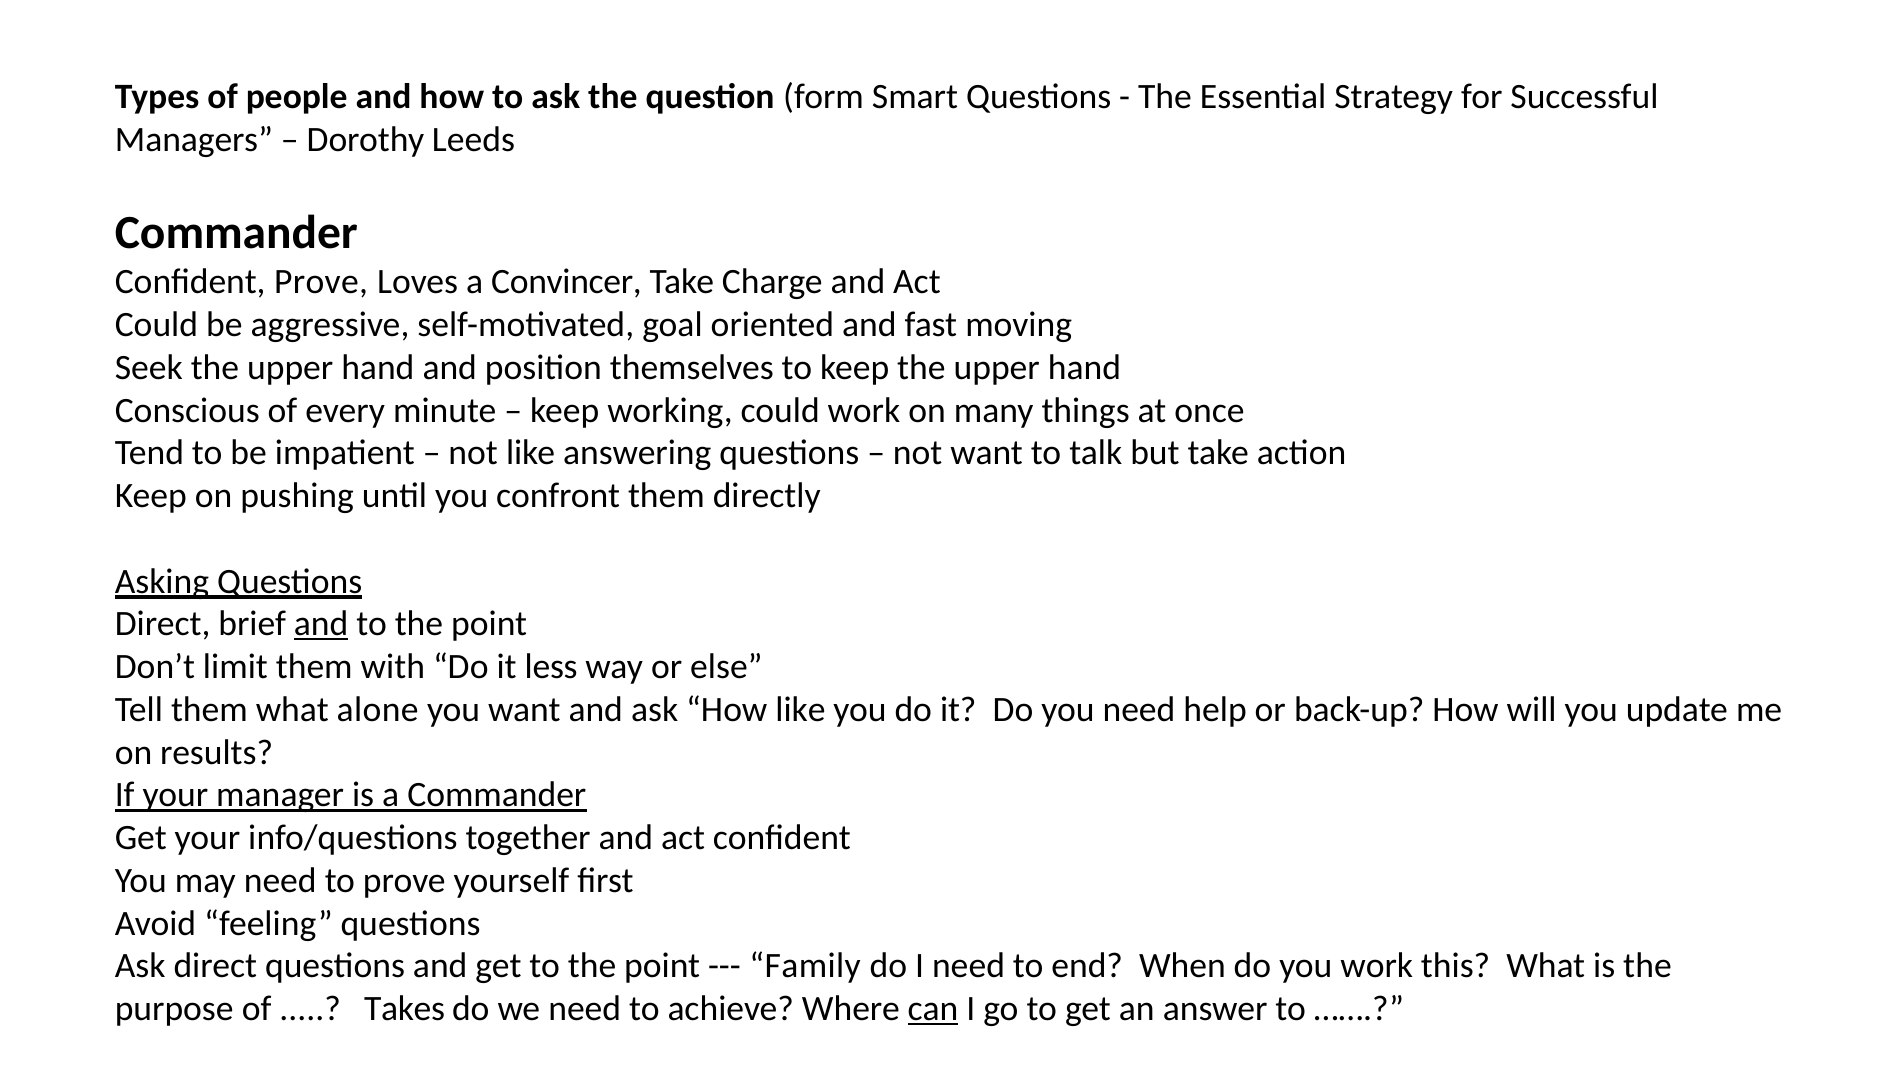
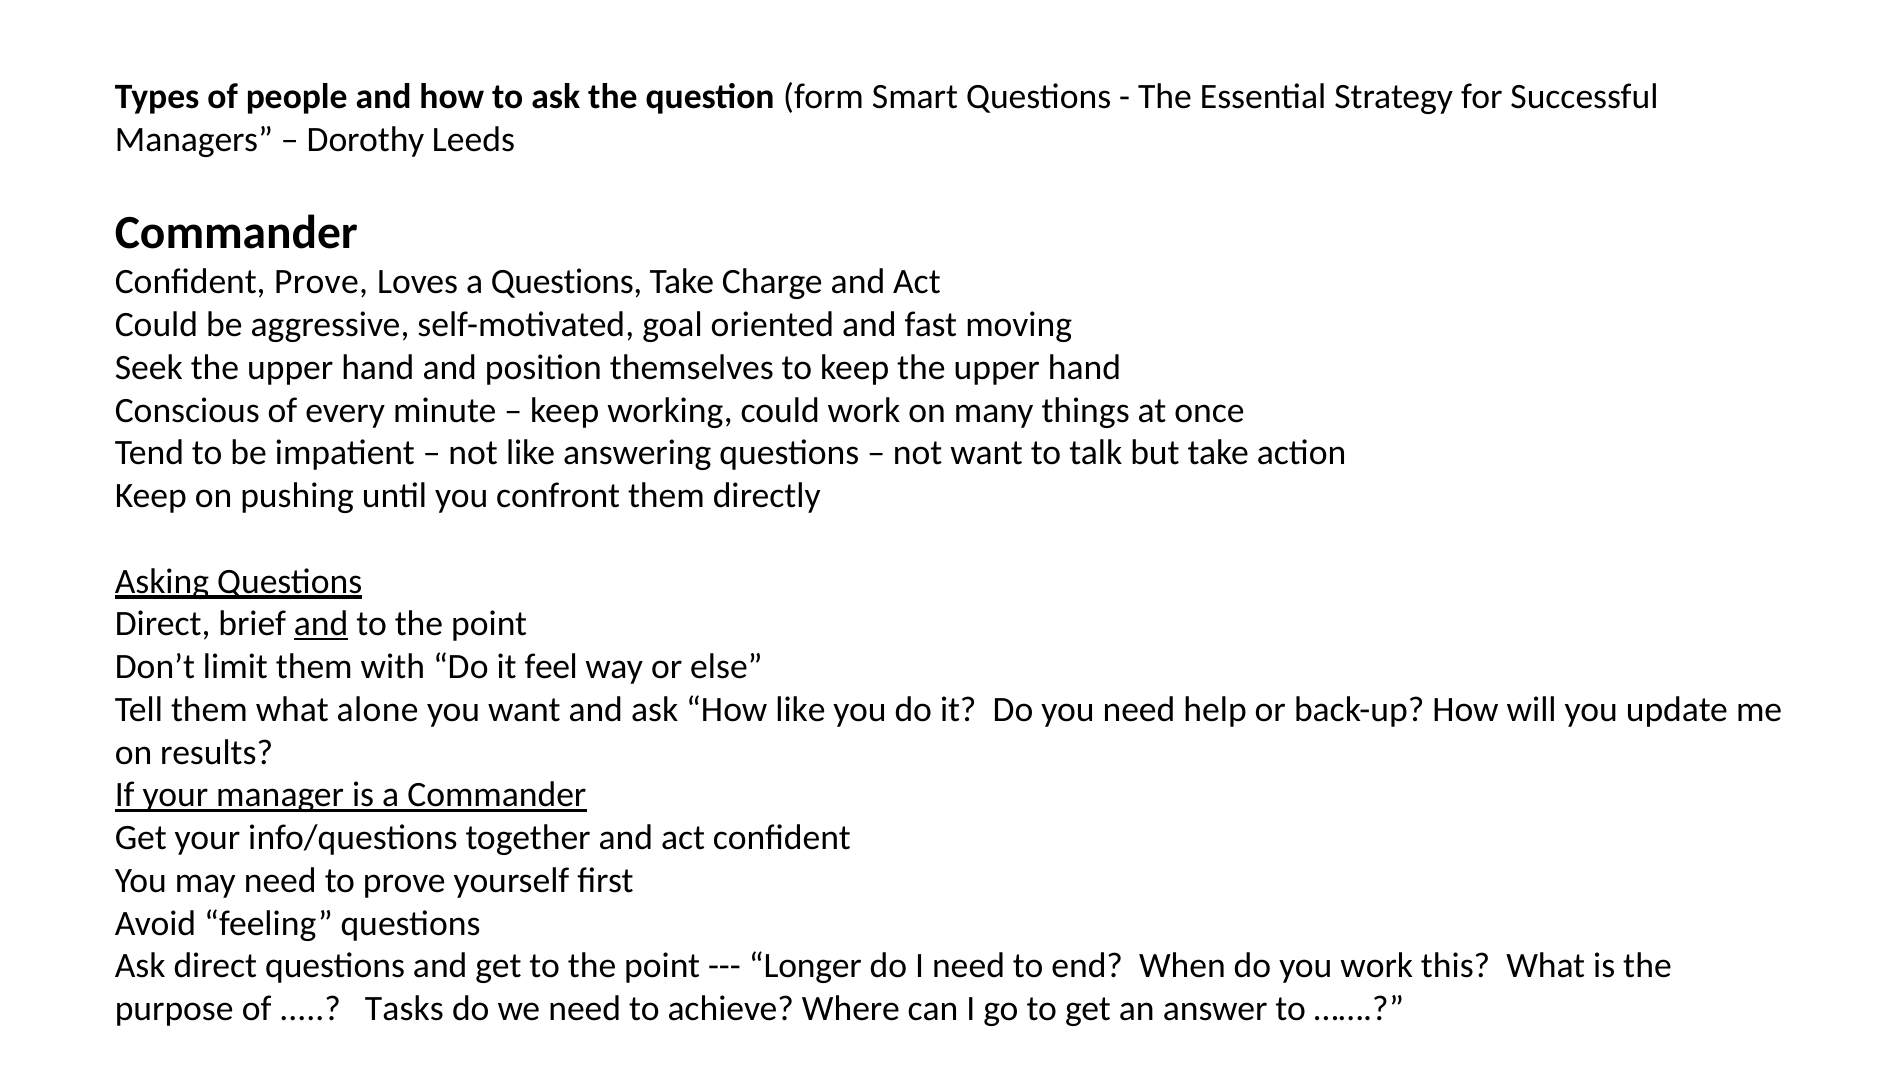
a Convincer: Convincer -> Questions
less: less -> feel
Family: Family -> Longer
Takes: Takes -> Tasks
can underline: present -> none
